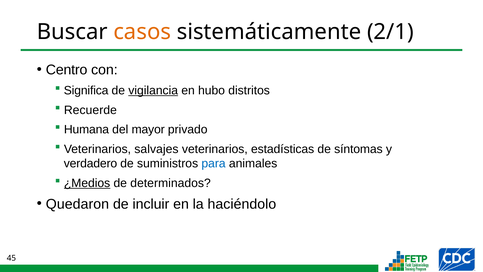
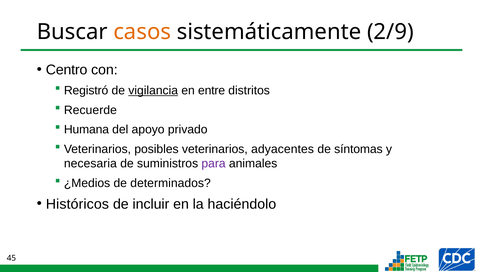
2/1: 2/1 -> 2/9
Significa: Significa -> Registró
hubo: hubo -> entre
mayor: mayor -> apoyo
salvajes: salvajes -> posibles
estadísticas: estadísticas -> adyacentes
verdadero: verdadero -> necesaria
para colour: blue -> purple
¿Medios underline: present -> none
Quedaron: Quedaron -> Históricos
